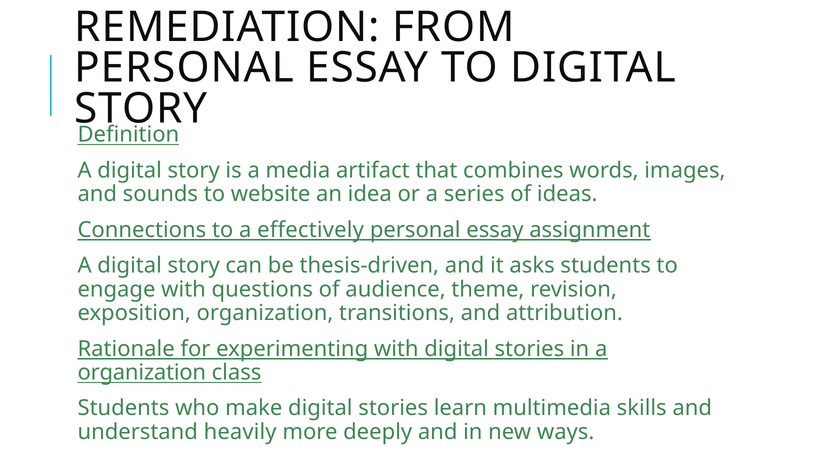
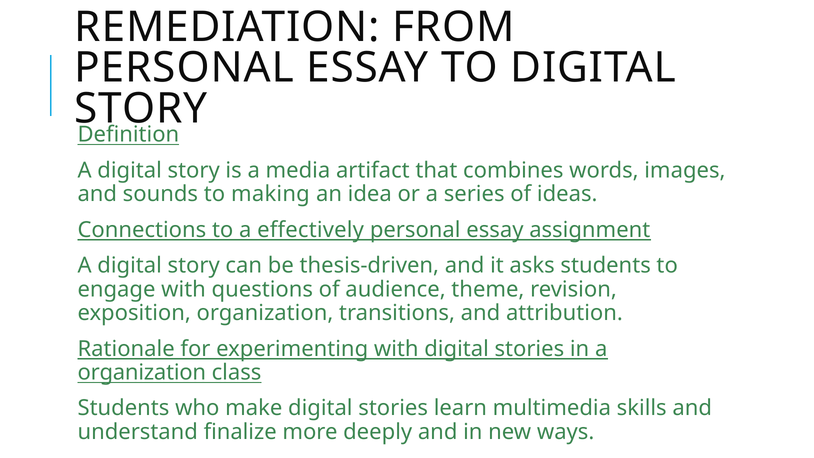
website: website -> making
heavily: heavily -> finalize
